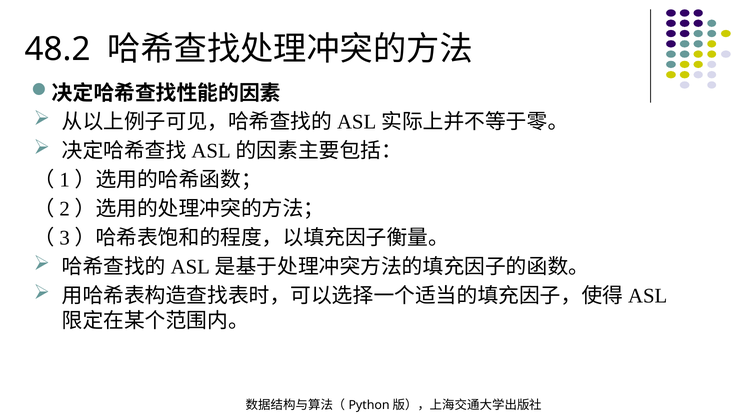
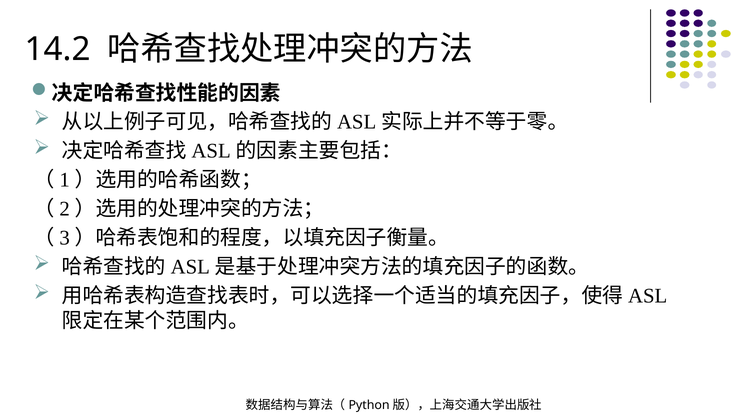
48.2: 48.2 -> 14.2
